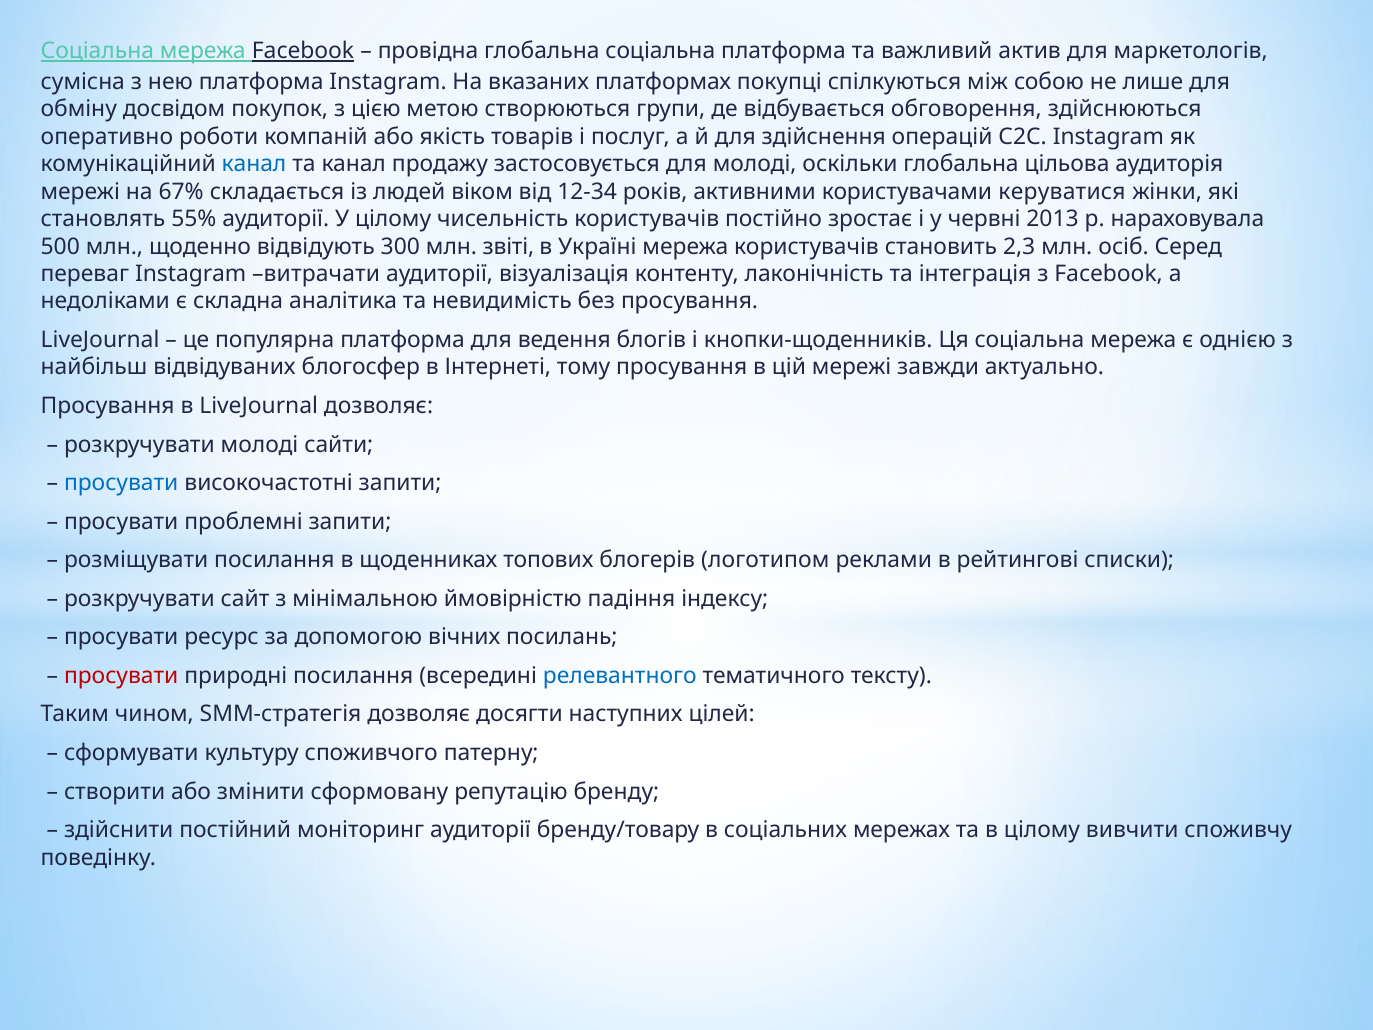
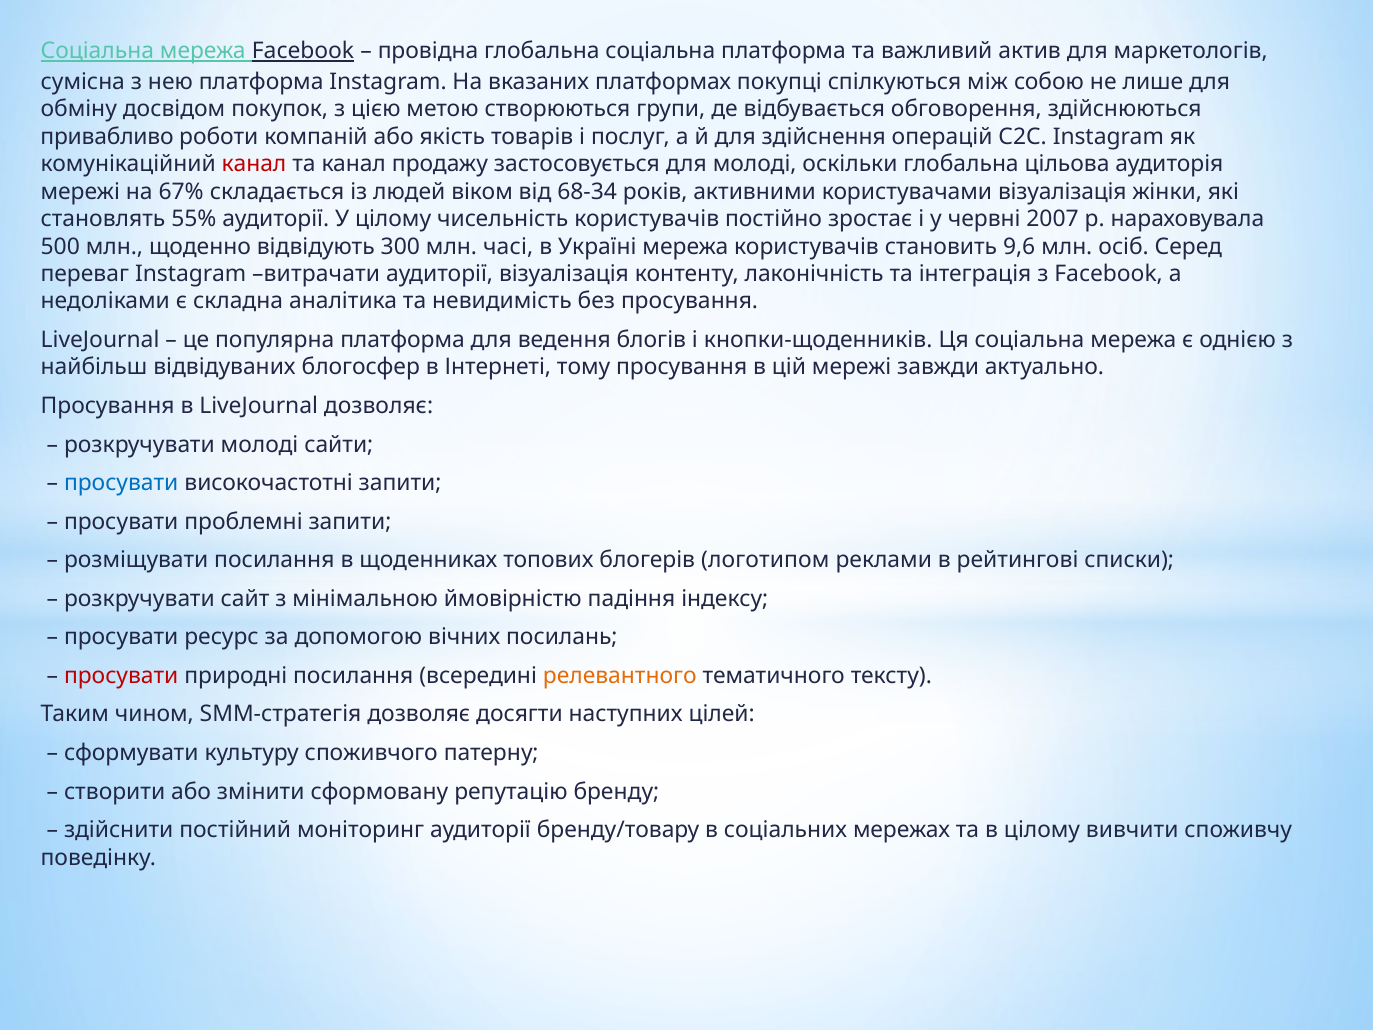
оперативно: оперативно -> привабливо
канал at (254, 164) colour: blue -> red
12-34: 12-34 -> 68-34
користувачами керуватися: керуватися -> візуалізація
2013: 2013 -> 2007
звіті: звіті -> часі
2,3: 2,3 -> 9,6
релевантного colour: blue -> orange
